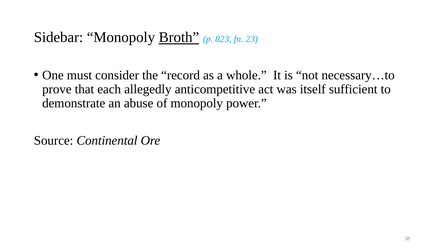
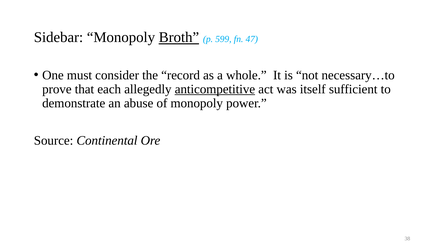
823: 823 -> 599
23: 23 -> 47
anticompetitive underline: none -> present
